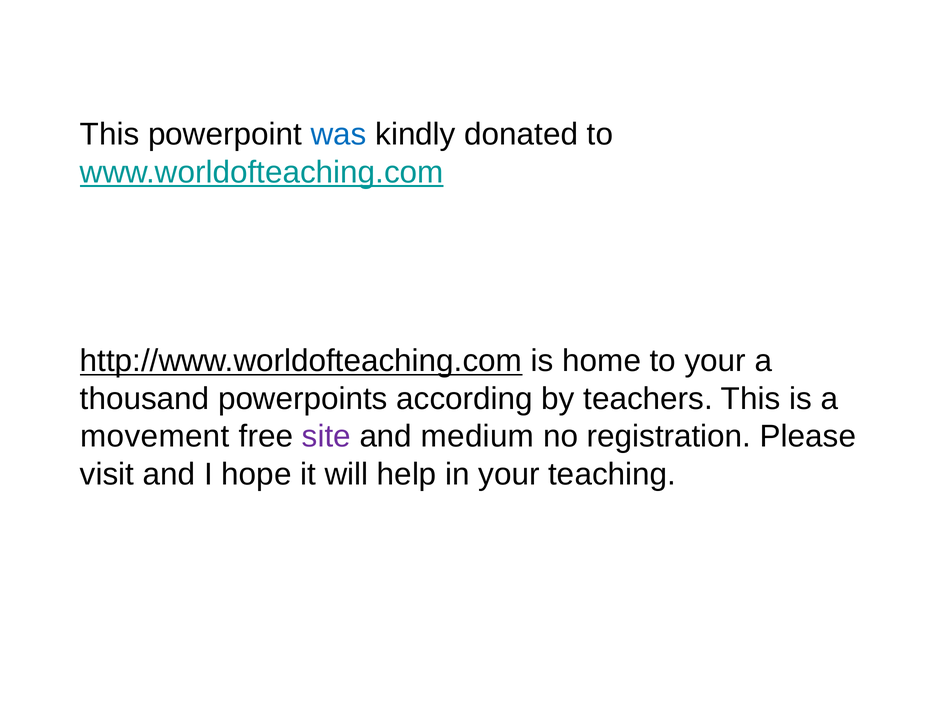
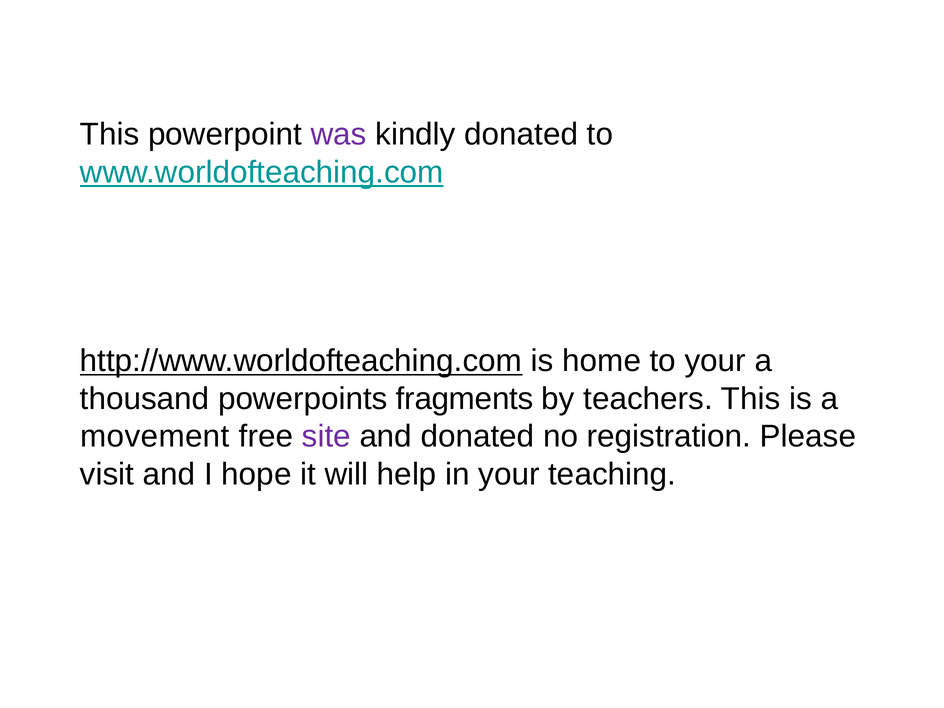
was colour: blue -> purple
according: according -> fragments
and medium: medium -> donated
